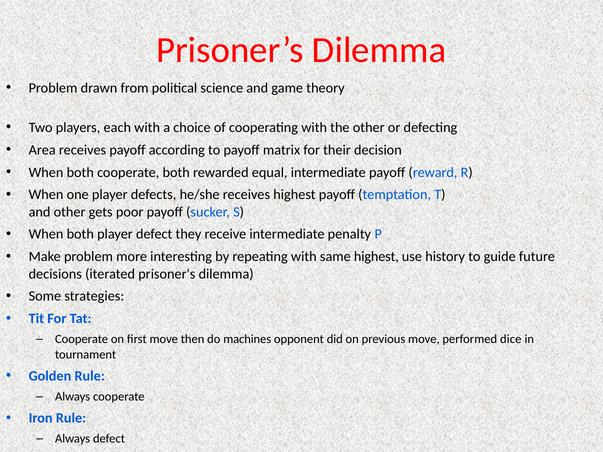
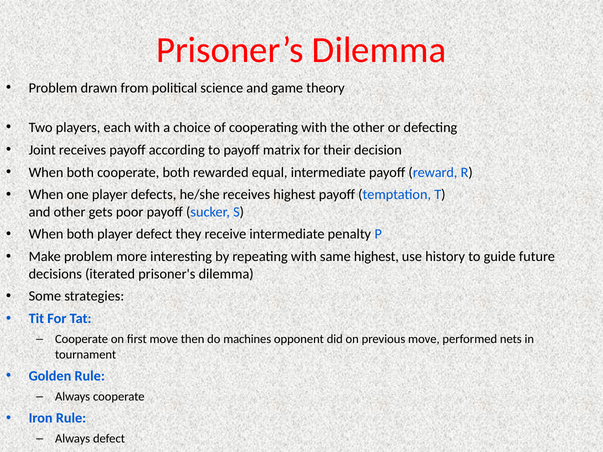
Area: Area -> Joint
dice: dice -> nets
